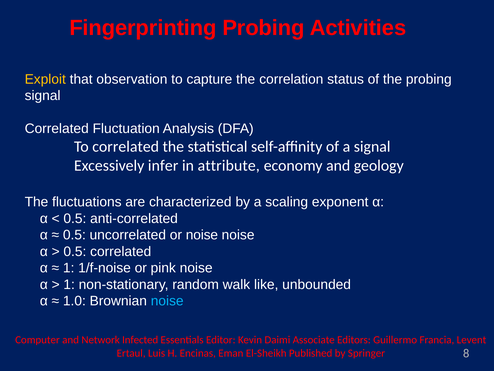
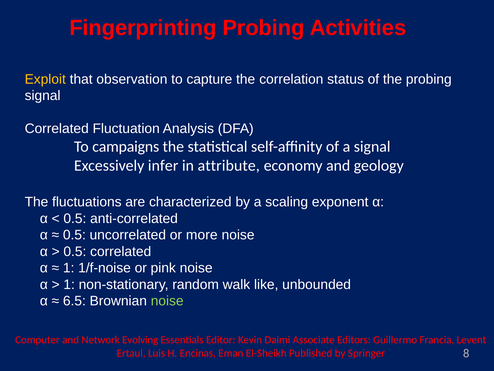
To correlated: correlated -> campaigns
or noise: noise -> more
1.0: 1.0 -> 6.5
noise at (167, 301) colour: light blue -> light green
Infected: Infected -> Evolving
